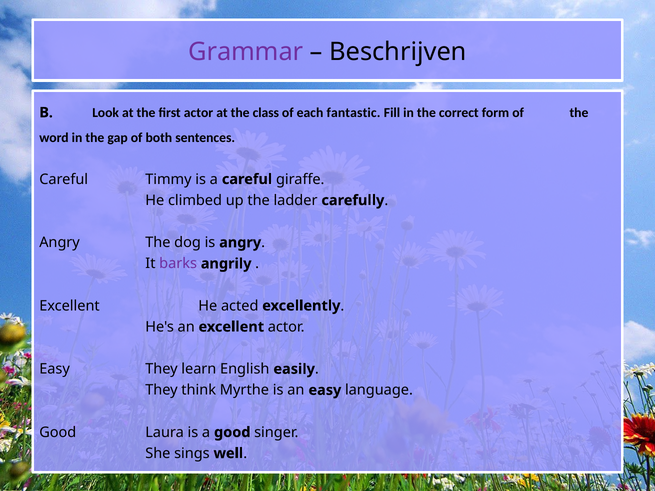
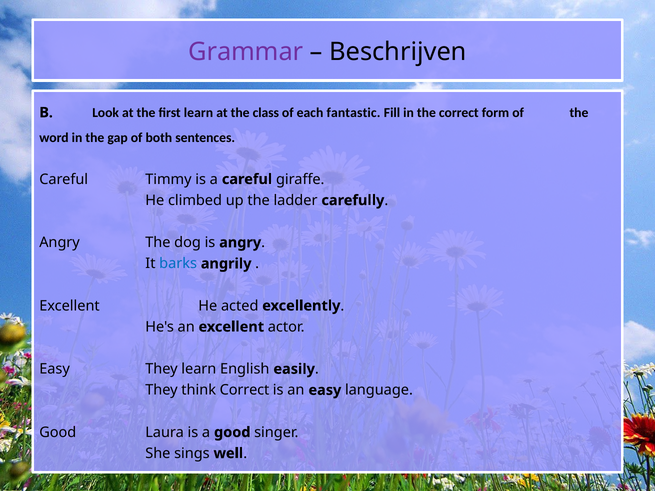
first actor: actor -> learn
barks colour: purple -> blue
think Myrthe: Myrthe -> Correct
